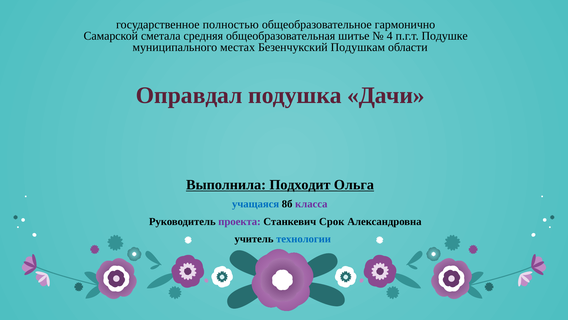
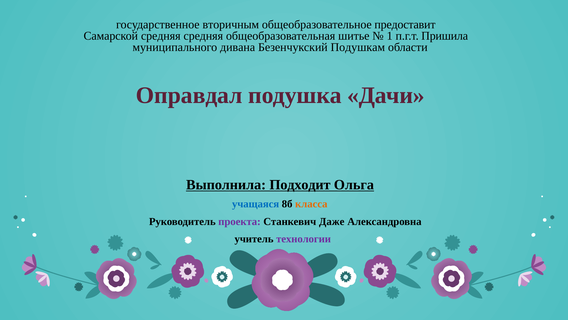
полностью: полностью -> вторичным
гармонично: гармонично -> предоставит
Самарской сметала: сметала -> средняя
4: 4 -> 1
Подушке: Подушке -> Пришила
местах: местах -> дивана
класса colour: purple -> orange
Срок: Срок -> Даже
технологии colour: blue -> purple
